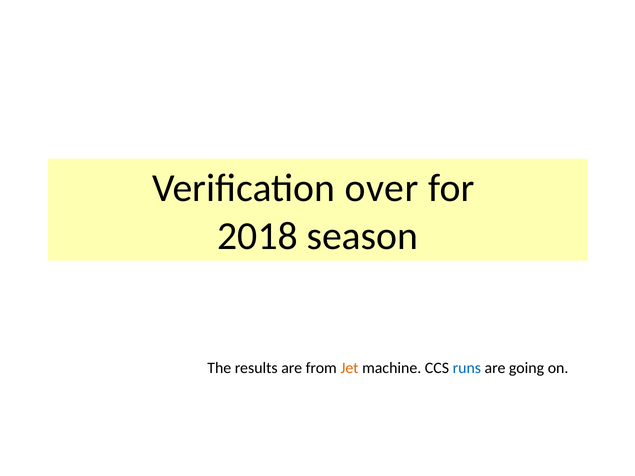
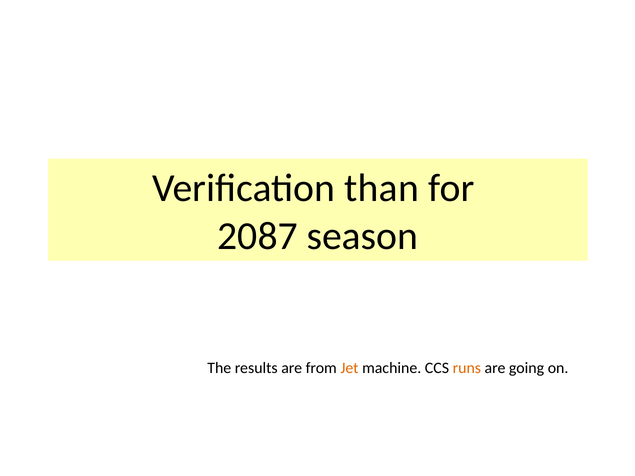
over: over -> than
2018: 2018 -> 2087
runs colour: blue -> orange
